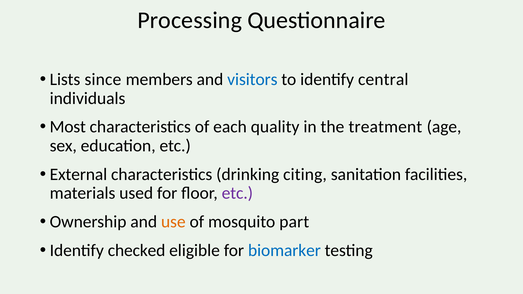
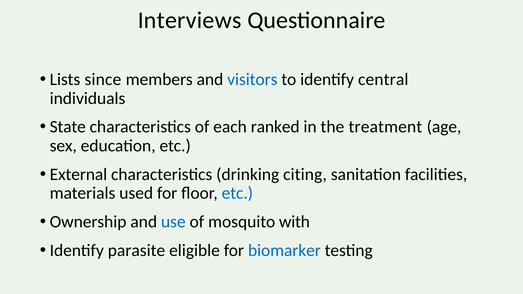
Processing: Processing -> Interviews
Most: Most -> State
quality: quality -> ranked
etc at (237, 193) colour: purple -> blue
use colour: orange -> blue
part: part -> with
checked: checked -> parasite
